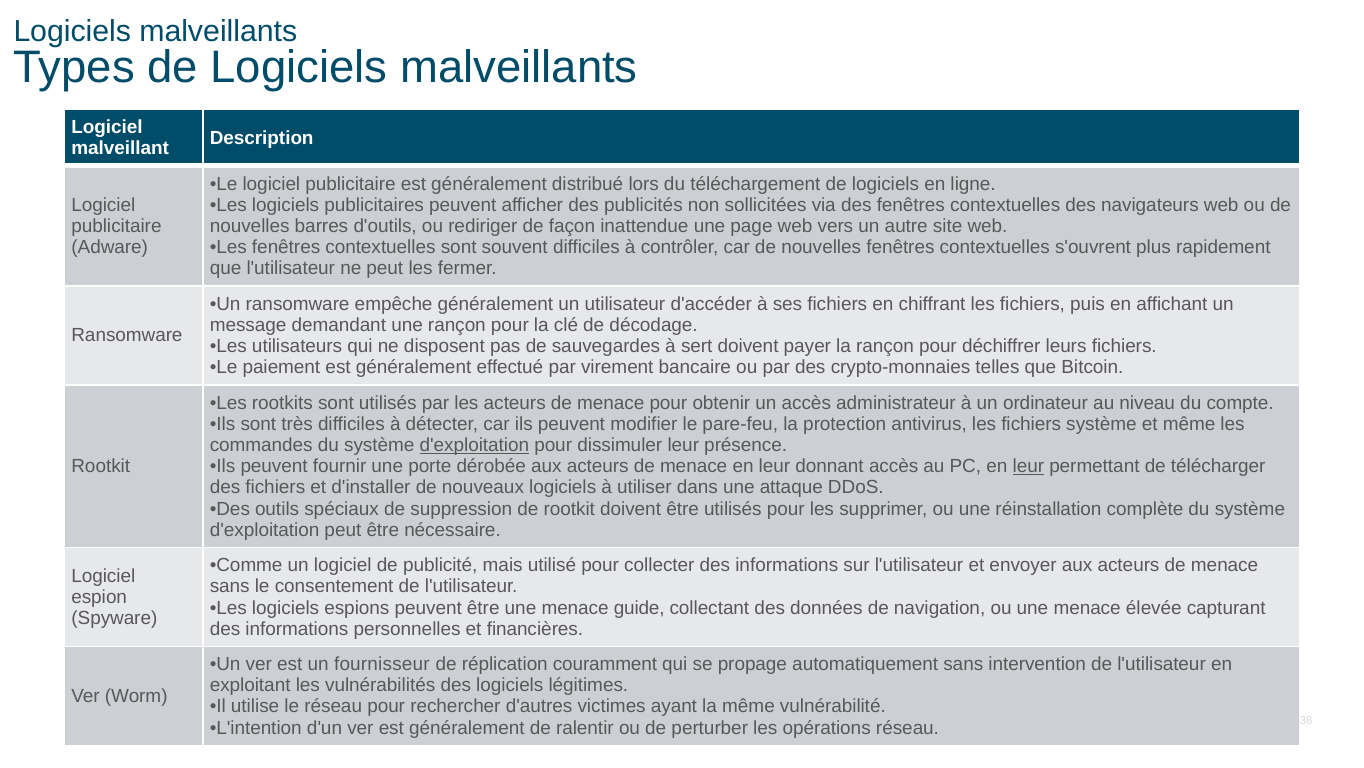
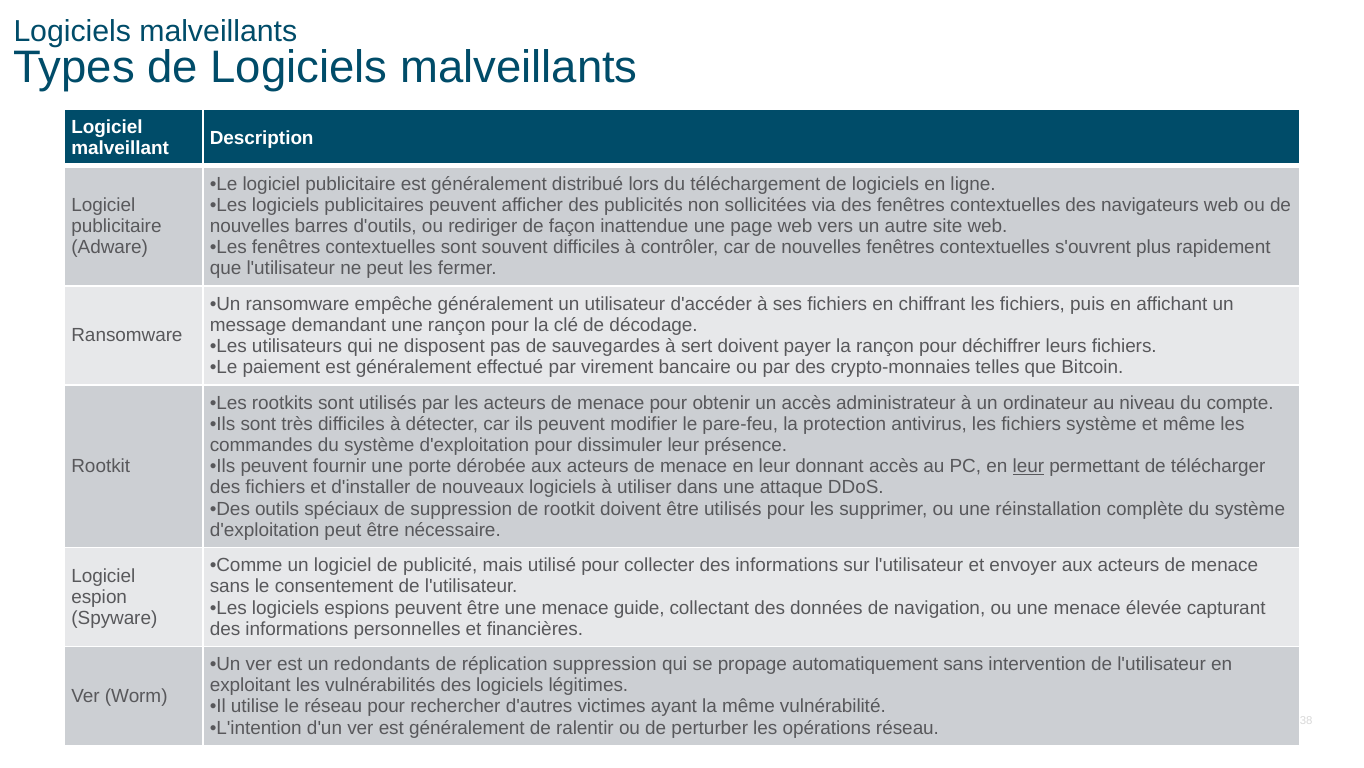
d'exploitation at (474, 445) underline: present -> none
fournisseur: fournisseur -> redondants
réplication couramment: couramment -> suppression
